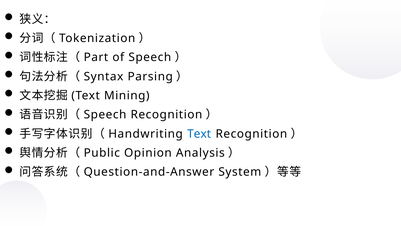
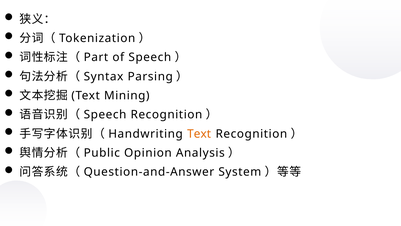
Text at (199, 134) colour: blue -> orange
